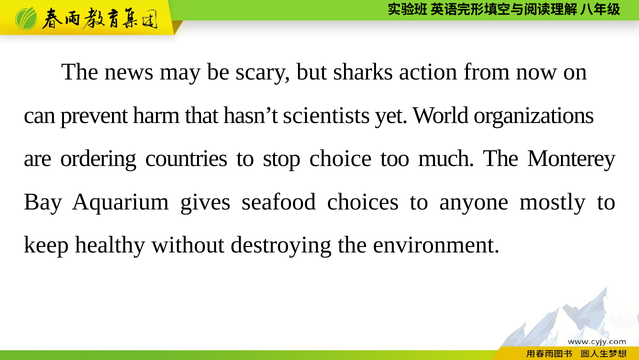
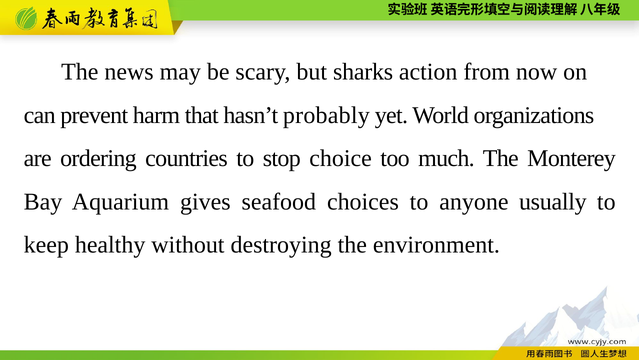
scientists: scientists -> probably
mostly: mostly -> usually
